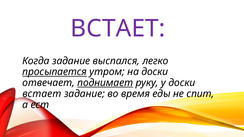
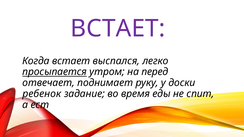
Когда задание: задание -> встает
на доски: доски -> перед
поднимает underline: present -> none
встает at (42, 94): встает -> ребенок
